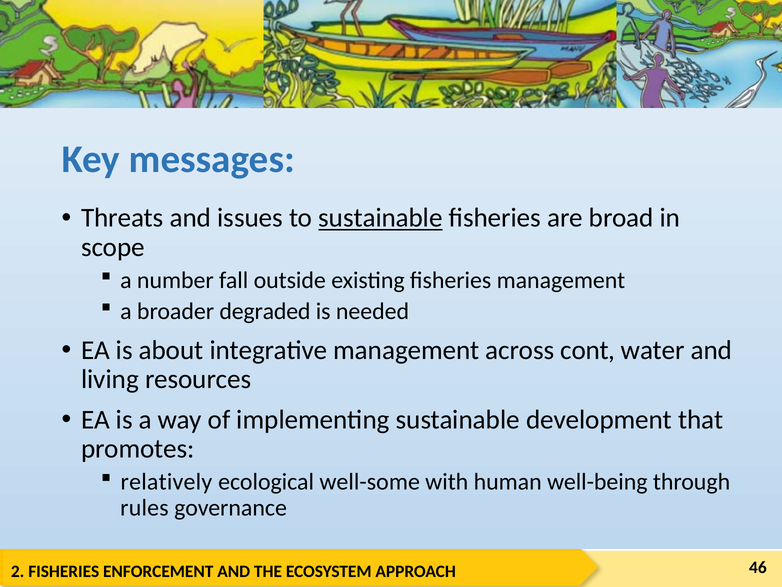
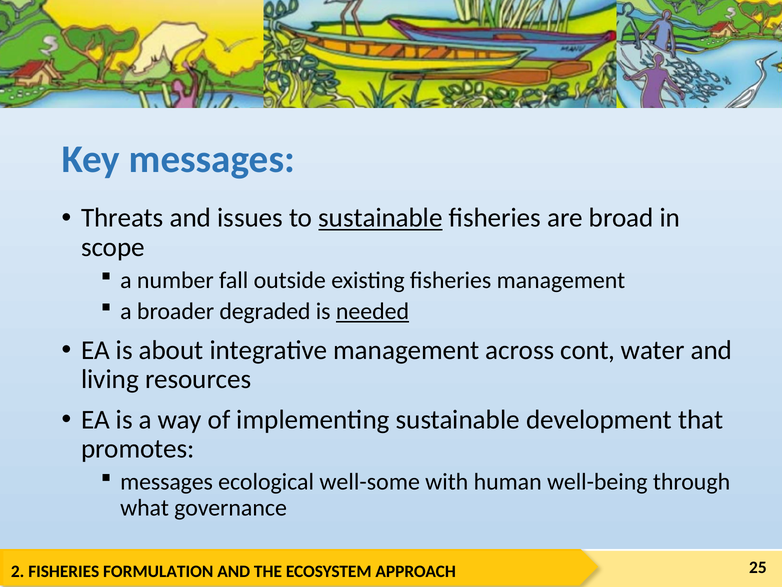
needed underline: none -> present
relatively at (166, 482): relatively -> messages
rules: rules -> what
ENFORCEMENT: ENFORCEMENT -> FORMULATION
46: 46 -> 25
